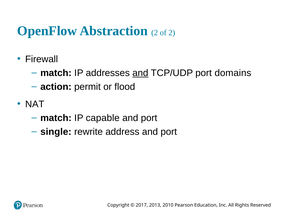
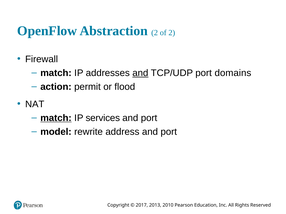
match at (56, 118) underline: none -> present
capable: capable -> services
single: single -> model
